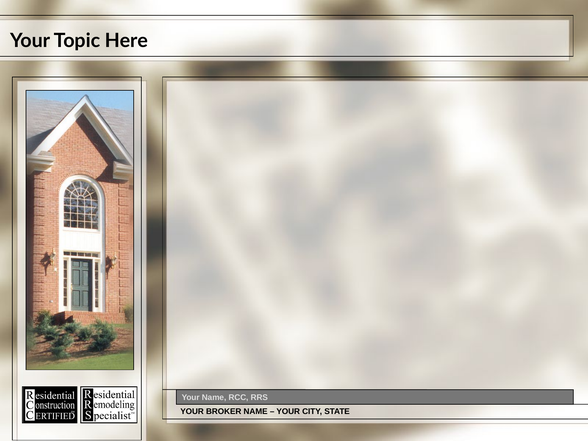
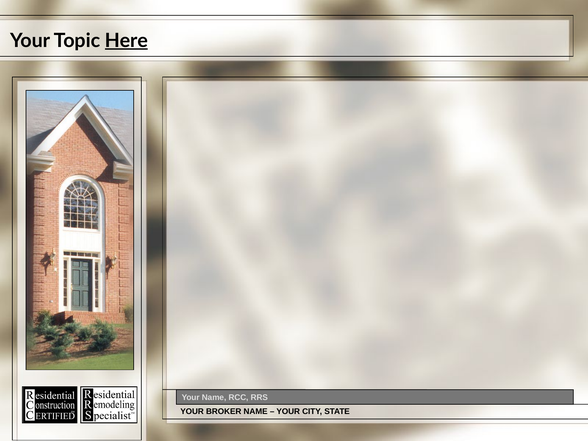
Here underline: none -> present
